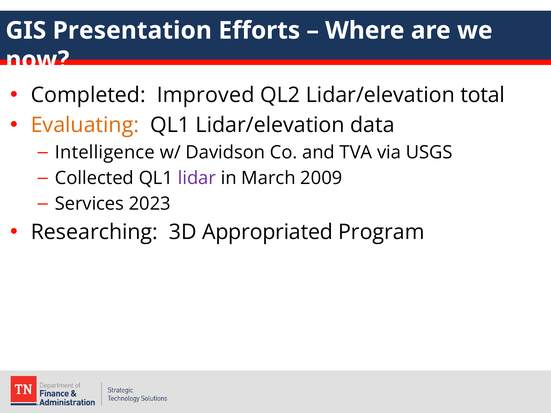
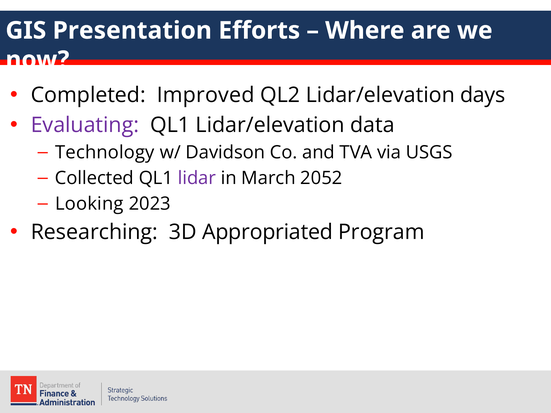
total: total -> days
Evaluating colour: orange -> purple
Intelligence: Intelligence -> Technology
2009: 2009 -> 2052
Services: Services -> Looking
